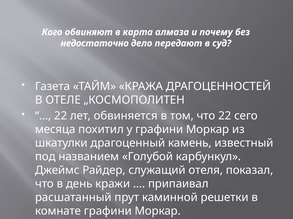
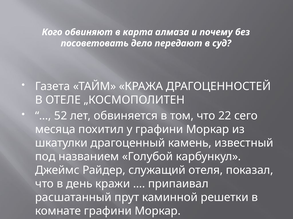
недостаточно: недостаточно -> посоветовать
22 at (61, 116): 22 -> 52
